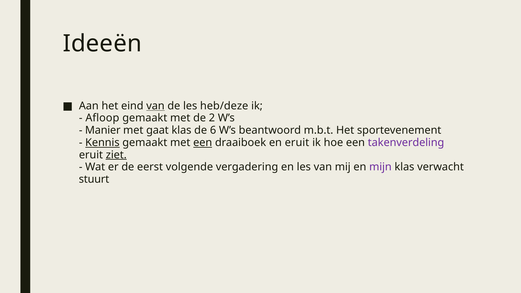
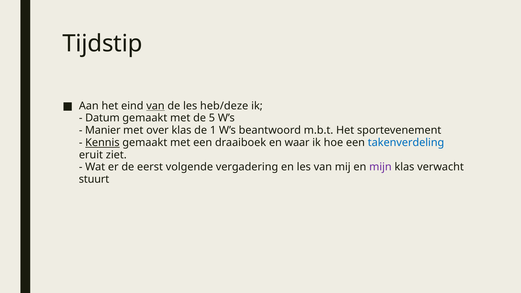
Ideeën: Ideeën -> Tijdstip
Afloop: Afloop -> Datum
2: 2 -> 5
gaat: gaat -> over
6: 6 -> 1
een at (203, 143) underline: present -> none
en eruit: eruit -> waar
takenverdeling colour: purple -> blue
ziet underline: present -> none
